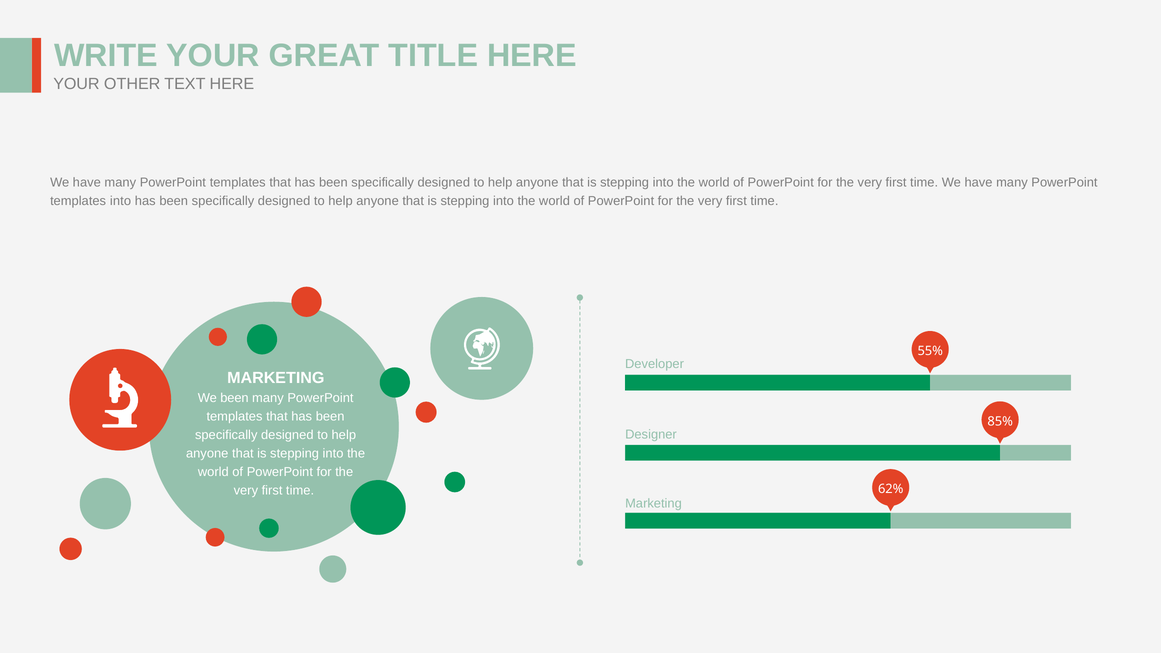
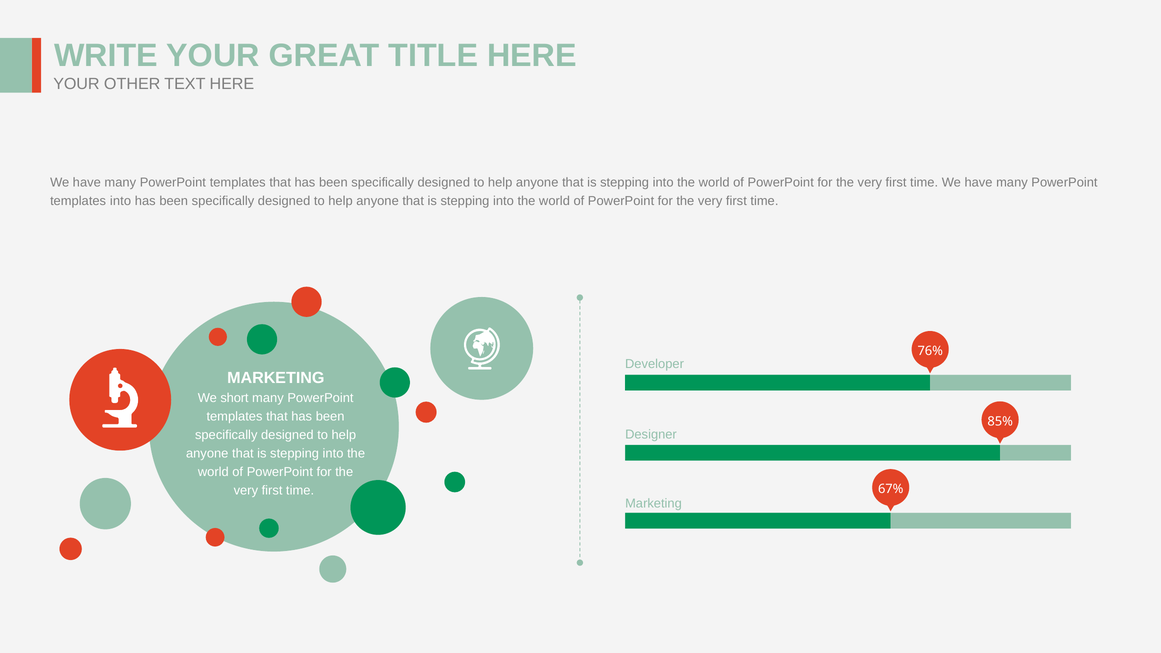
55%: 55% -> 76%
We been: been -> short
62%: 62% -> 67%
